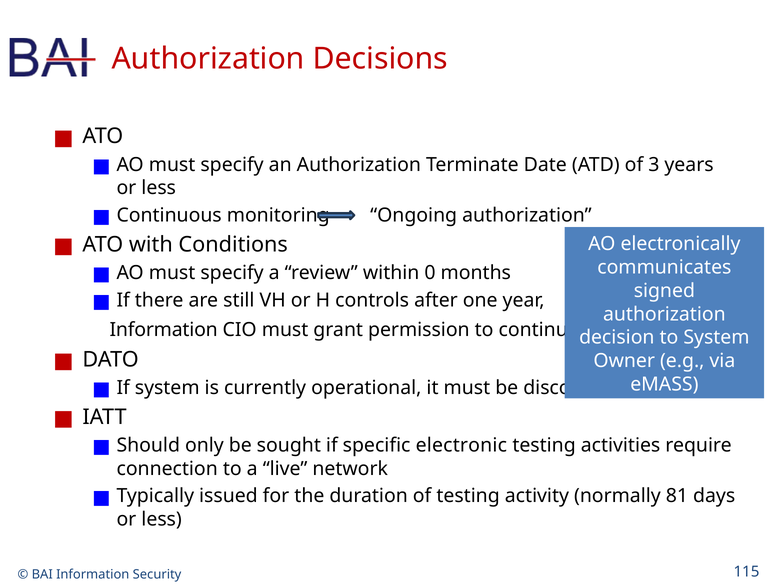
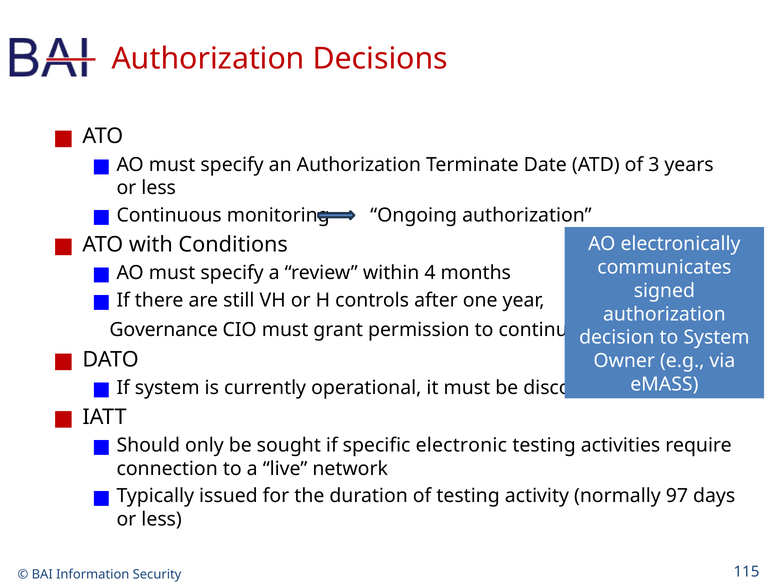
0: 0 -> 4
Information at (164, 330): Information -> Governance
81: 81 -> 97
